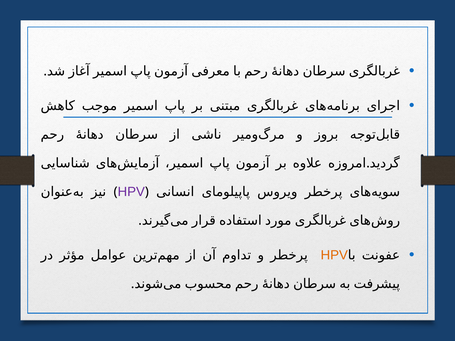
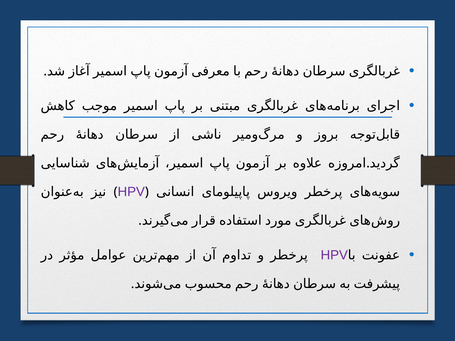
HPV at (334, 255) colour: orange -> purple
